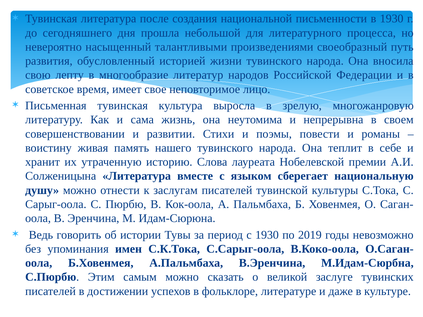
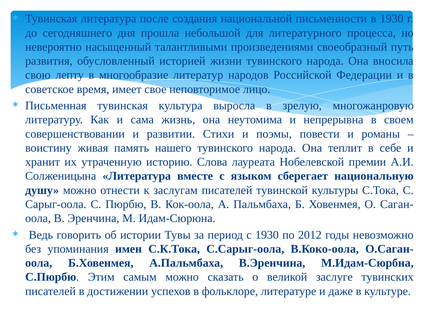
2019: 2019 -> 2012
